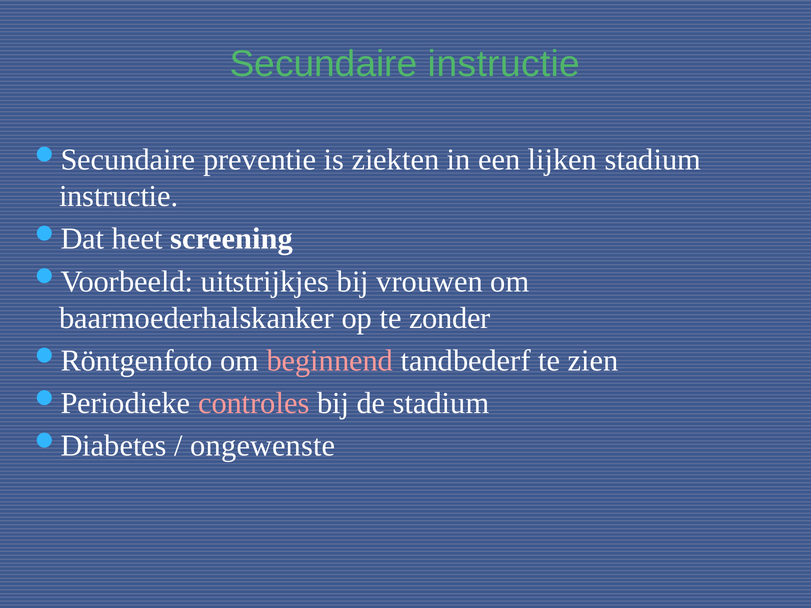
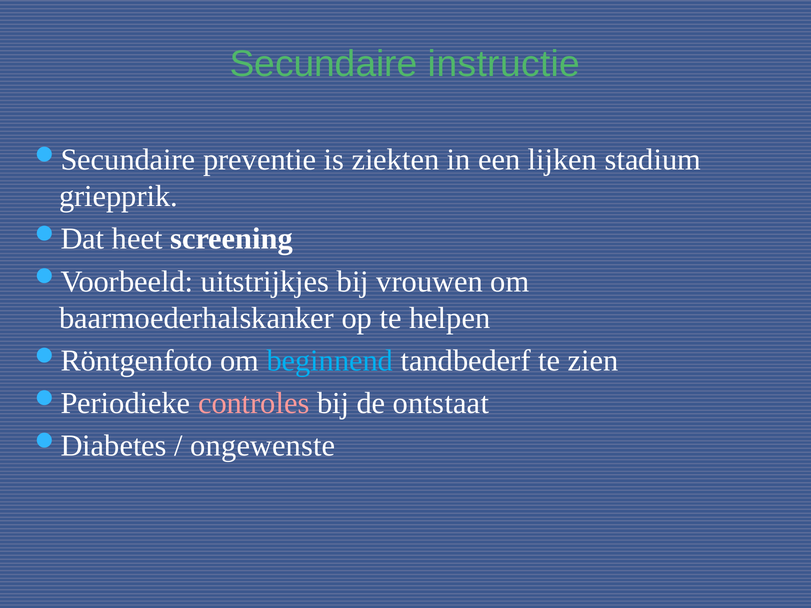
instructie at (119, 196): instructie -> griepprik
zonder: zonder -> helpen
beginnend colour: pink -> light blue
de stadium: stadium -> ontstaat
